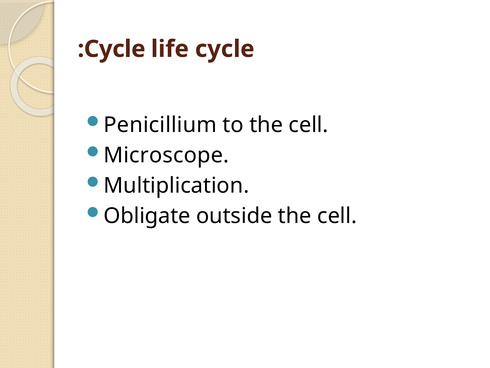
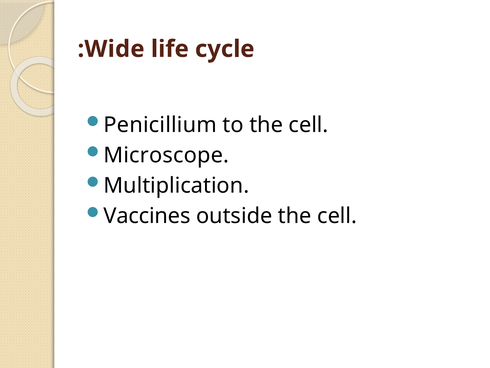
Cycle at (115, 49): Cycle -> Wide
Obligate: Obligate -> Vaccines
